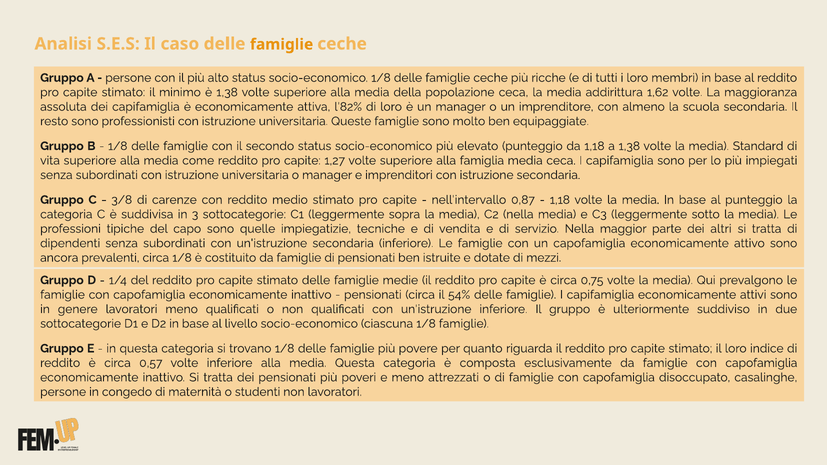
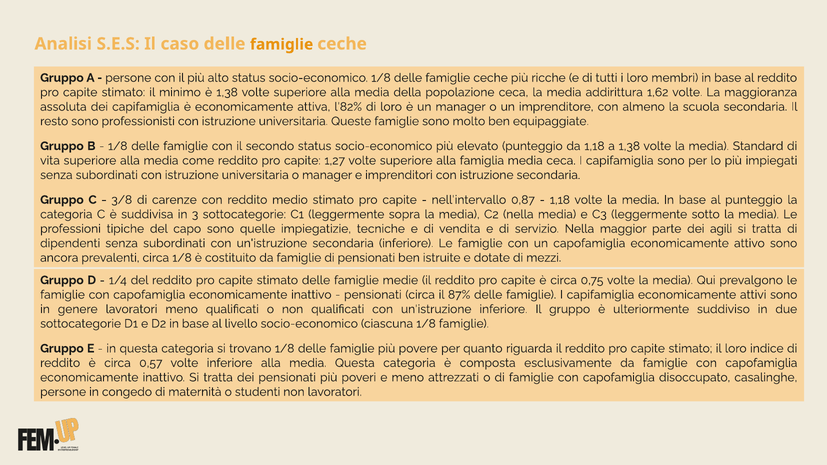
altri: altri -> agili
54%: 54% -> 87%
